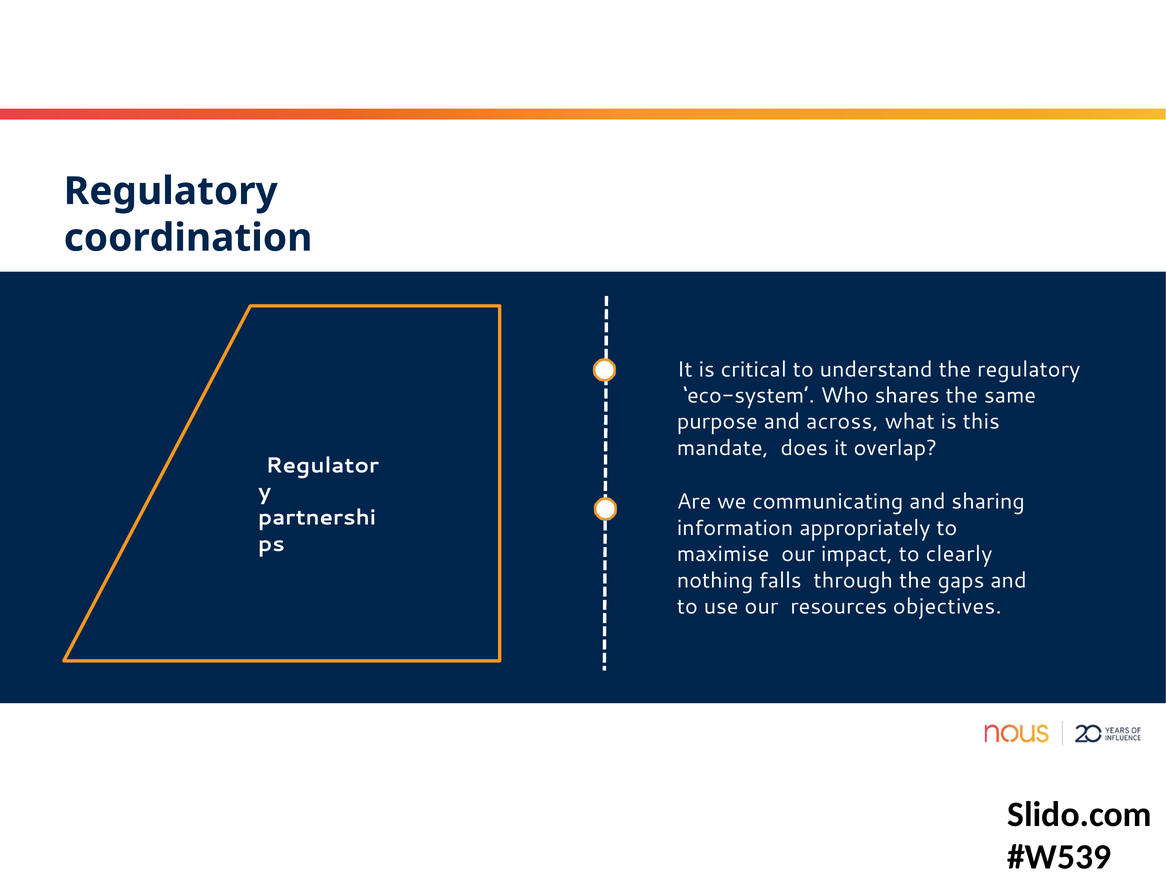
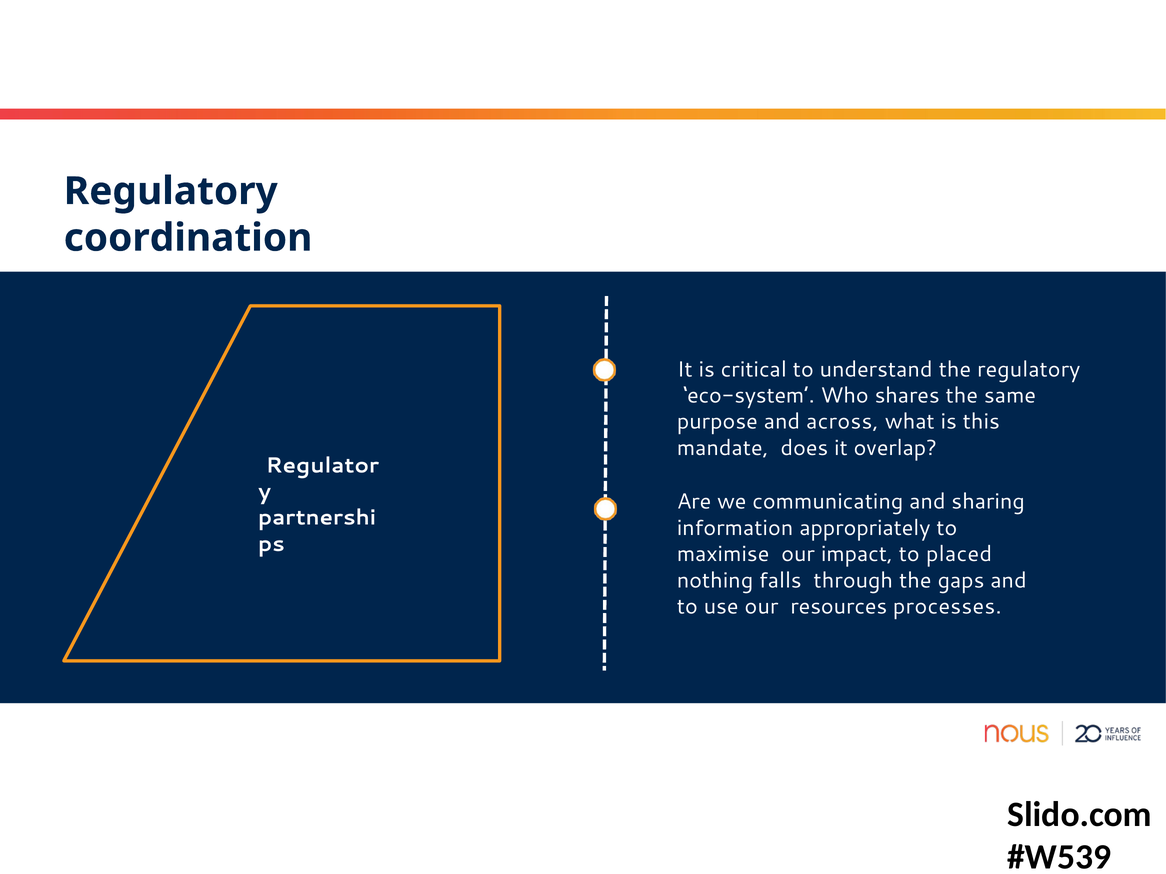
clearly: clearly -> placed
objectives: objectives -> processes
